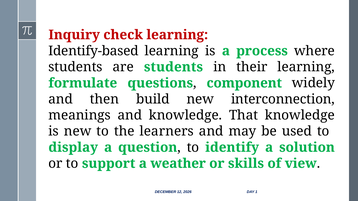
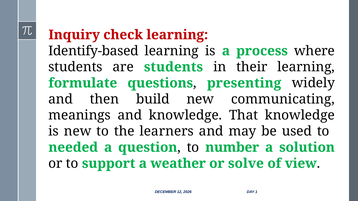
component: component -> presenting
interconnection: interconnection -> communicating
display: display -> needed
identify: identify -> number
skills: skills -> solve
